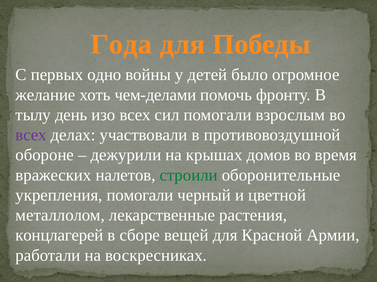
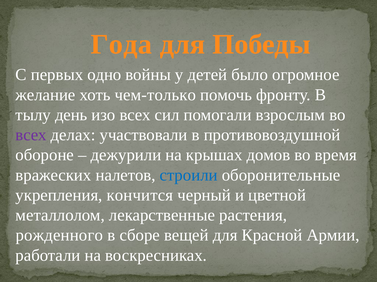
чем-делами: чем-делами -> чем-только
строили colour: green -> blue
укрепления помогали: помогали -> кончится
концлагерей: концлагерей -> рожденного
